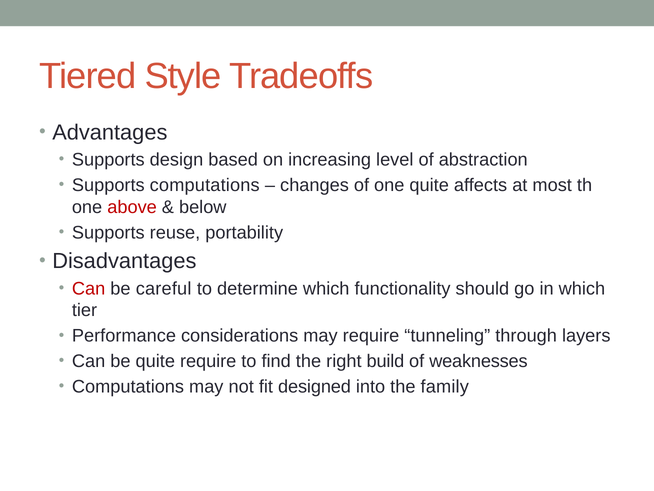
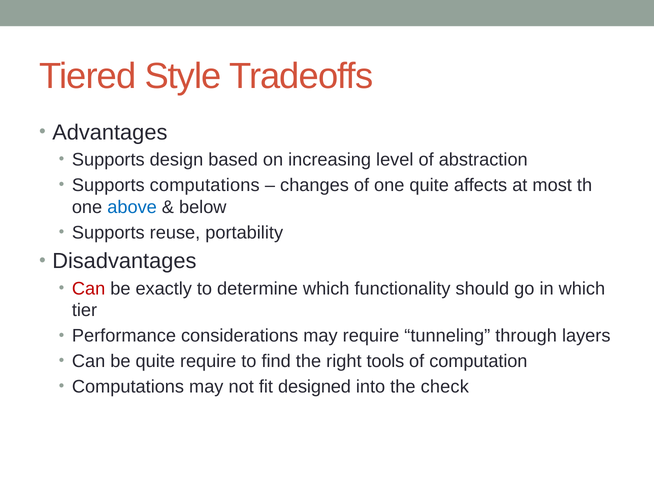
above colour: red -> blue
careful: careful -> exactly
build: build -> tools
weaknesses: weaknesses -> computation
family: family -> check
